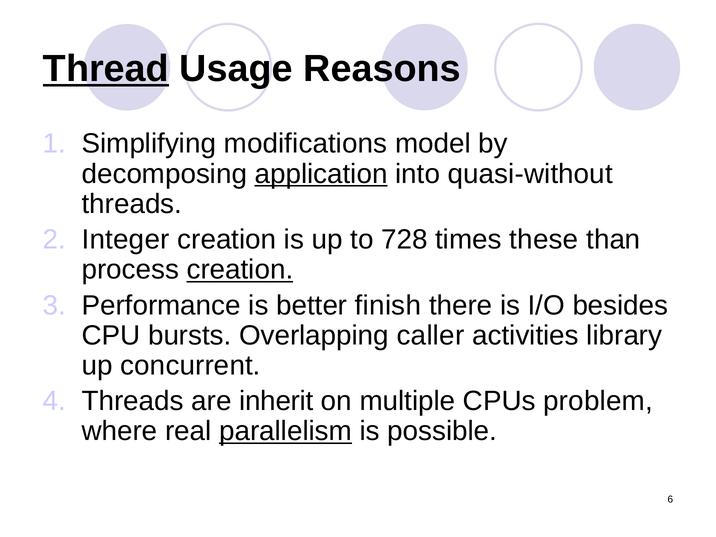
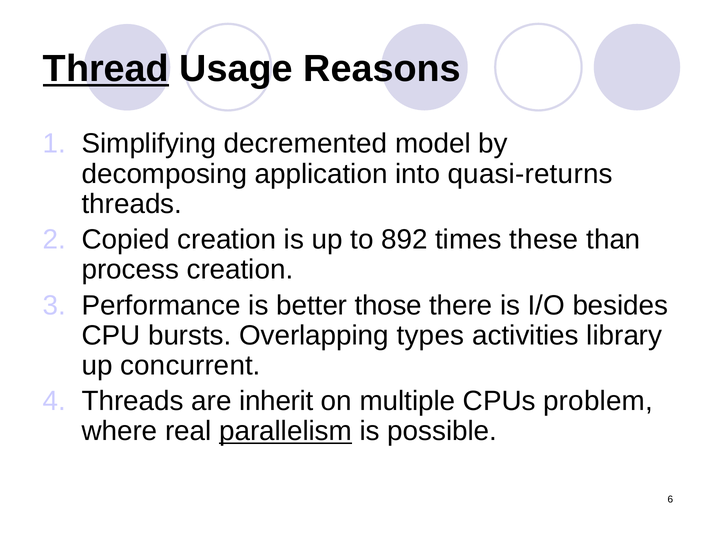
modifications: modifications -> decremented
application underline: present -> none
quasi-without: quasi-without -> quasi-returns
Integer: Integer -> Copied
728: 728 -> 892
creation at (240, 270) underline: present -> none
finish: finish -> those
caller: caller -> types
